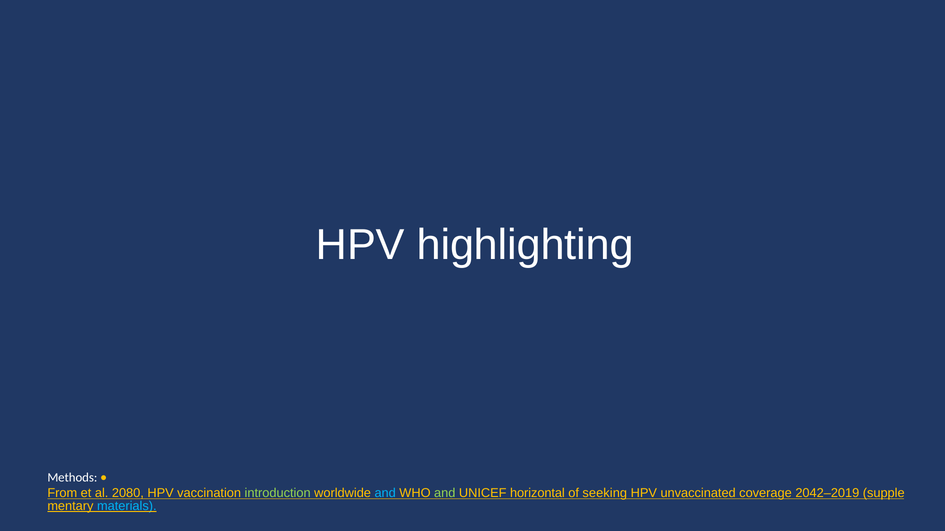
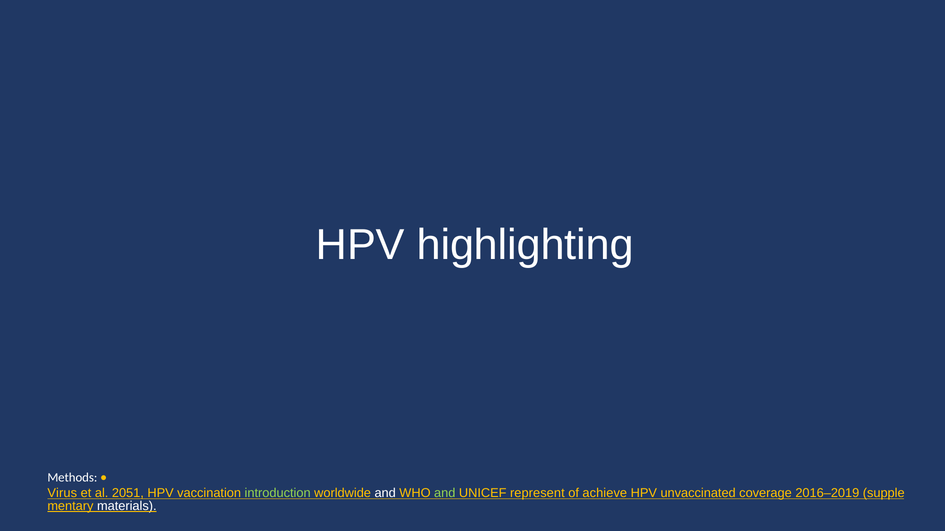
From: From -> Virus
2080: 2080 -> 2051
and at (385, 494) colour: light blue -> white
horizontal: horizontal -> represent
seeking: seeking -> achieve
2042–2019: 2042–2019 -> 2016–2019
materials colour: light blue -> white
